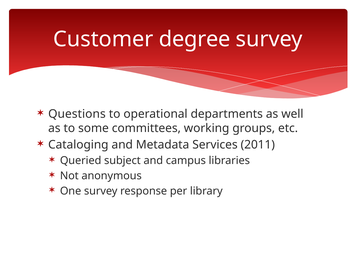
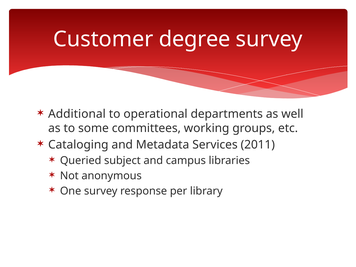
Questions: Questions -> Additional
